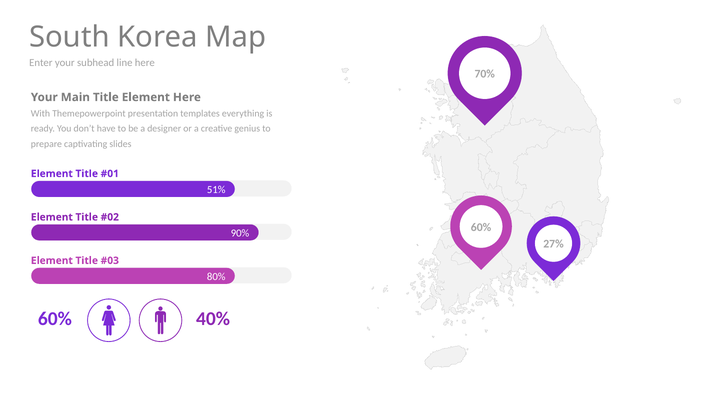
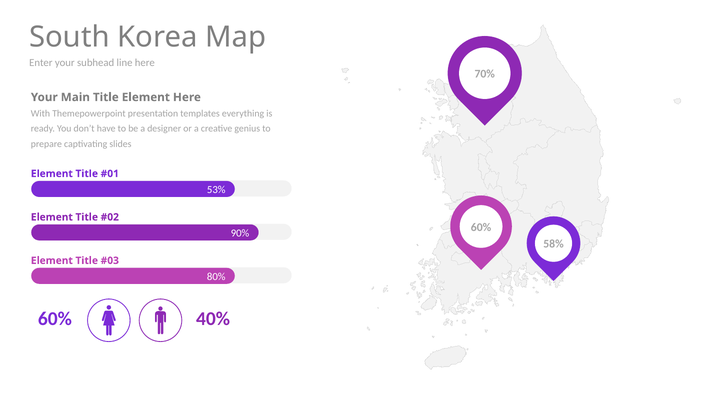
51%: 51% -> 53%
27%: 27% -> 58%
